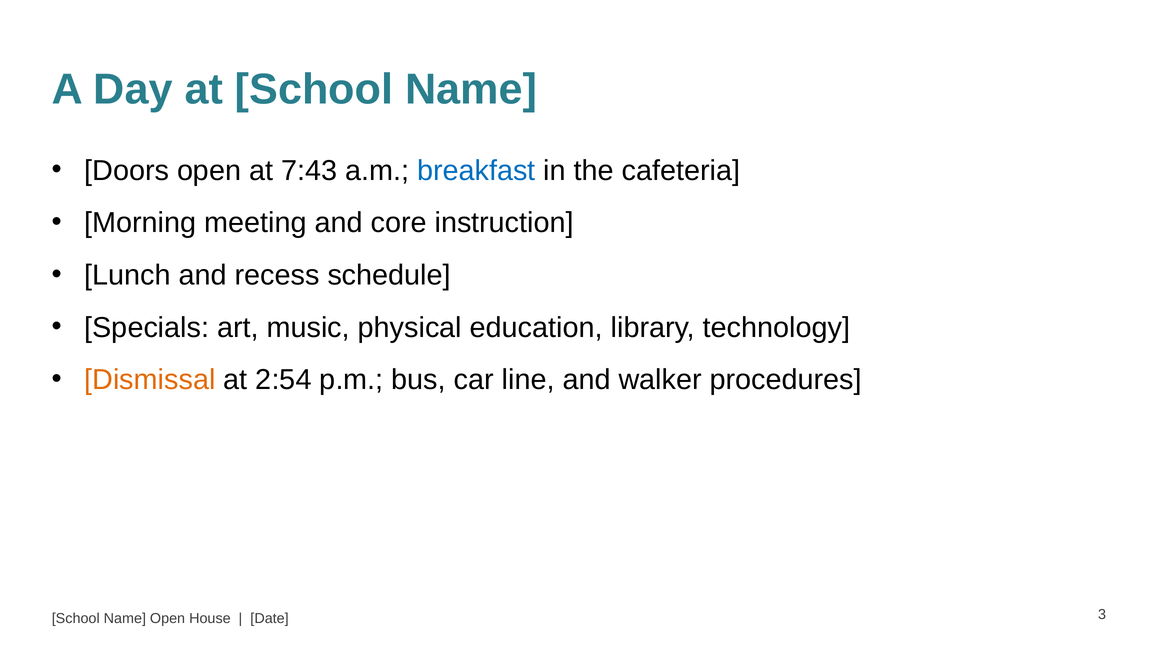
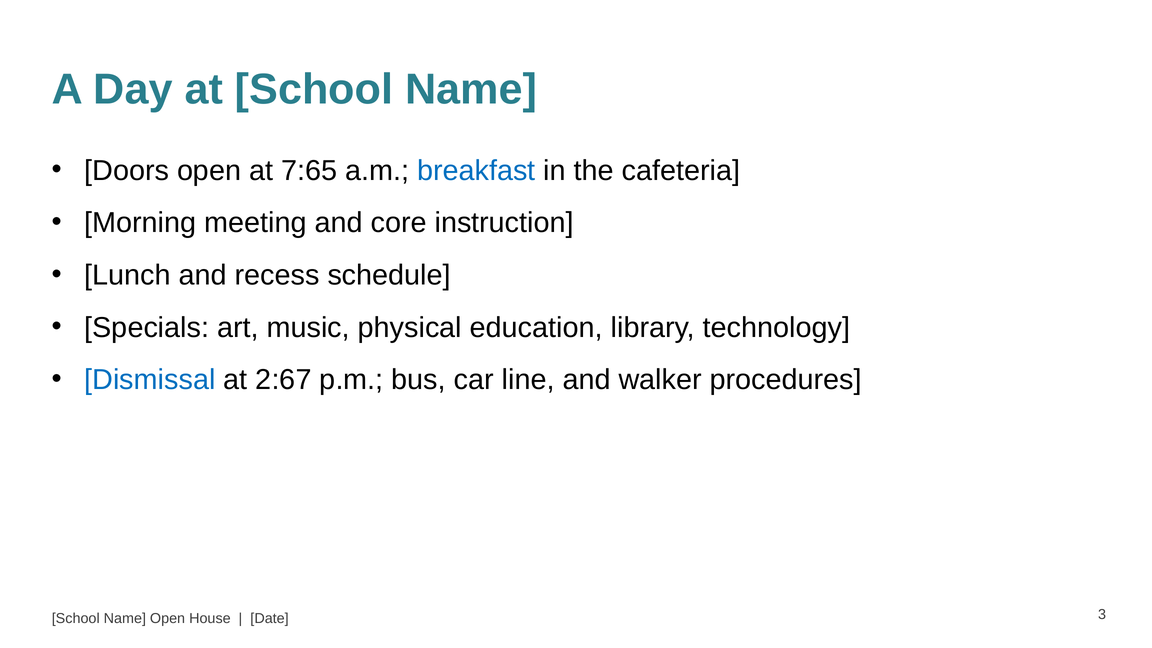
7:43: 7:43 -> 7:65
Dismissal colour: orange -> blue
2:54: 2:54 -> 2:67
